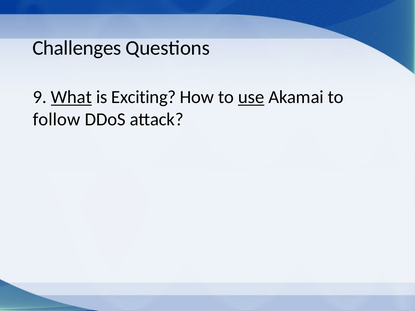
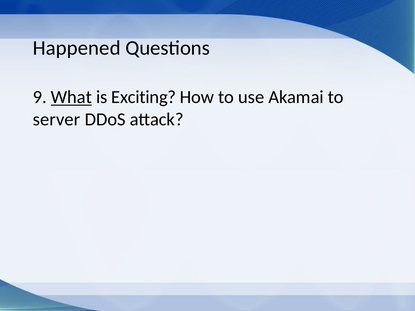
Challenges: Challenges -> Happened
use underline: present -> none
follow: follow -> server
